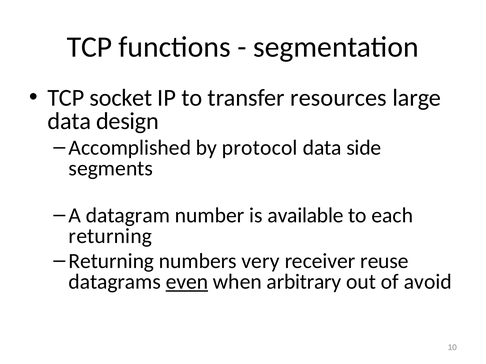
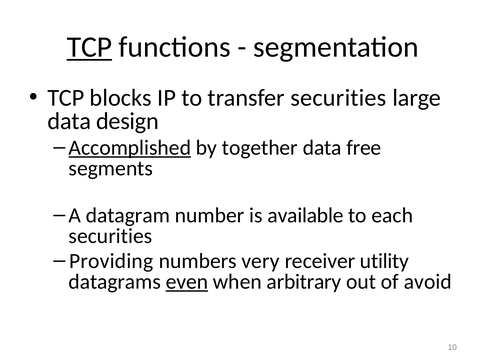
TCP at (89, 47) underline: none -> present
socket: socket -> blocks
transfer resources: resources -> securities
Accomplished underline: none -> present
protocol: protocol -> together
side: side -> free
returning at (110, 236): returning -> securities
Returning at (111, 261): Returning -> Providing
reuse: reuse -> utility
